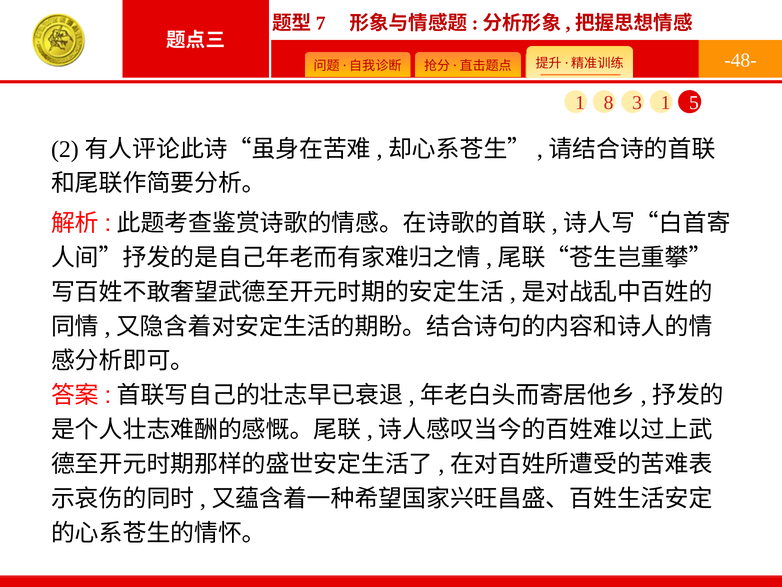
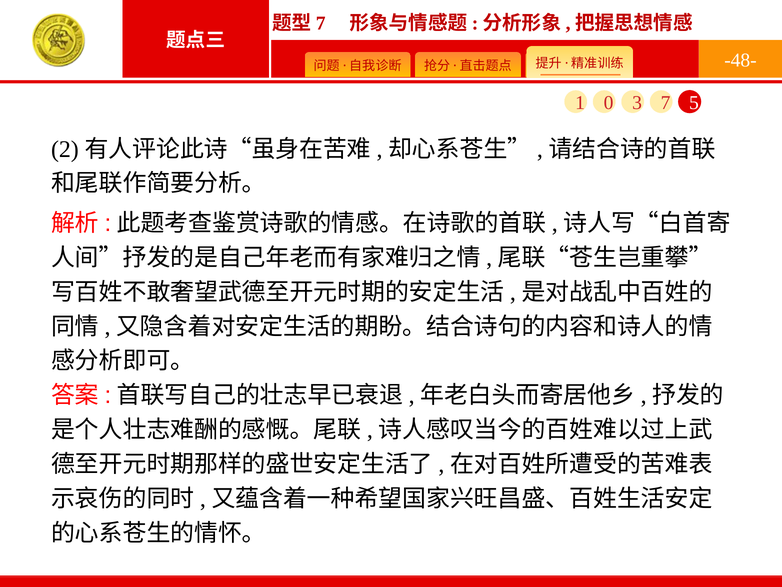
8: 8 -> 0
3 1: 1 -> 7
